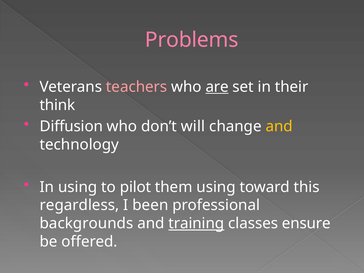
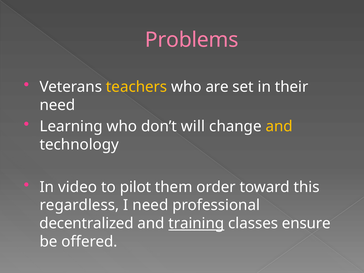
teachers colour: pink -> yellow
are underline: present -> none
think at (57, 105): think -> need
Diffusion: Diffusion -> Learning
In using: using -> video
them using: using -> order
I been: been -> need
backgrounds: backgrounds -> decentralized
